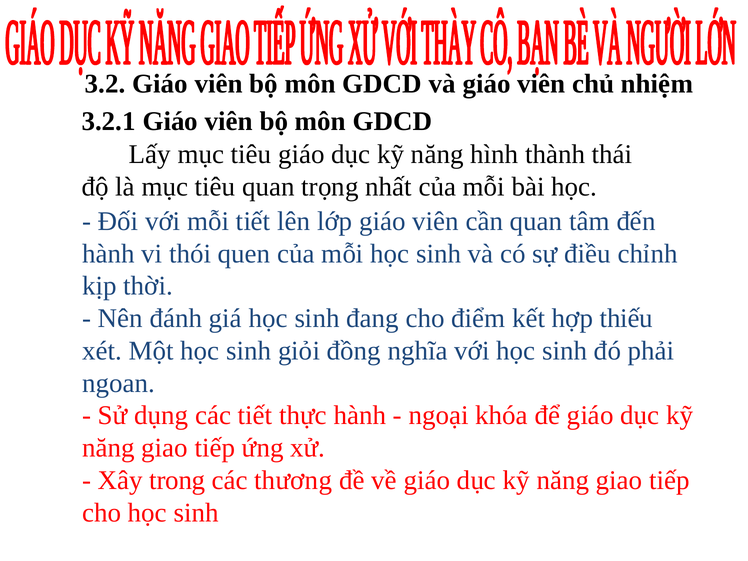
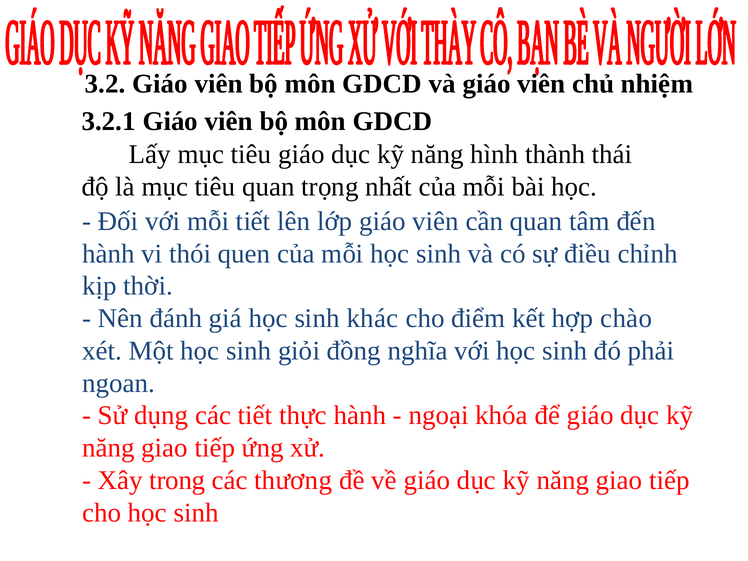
đang: đang -> khác
thiếu: thiếu -> chào
